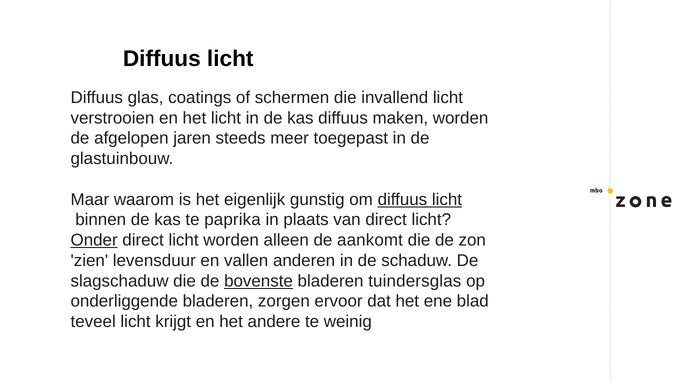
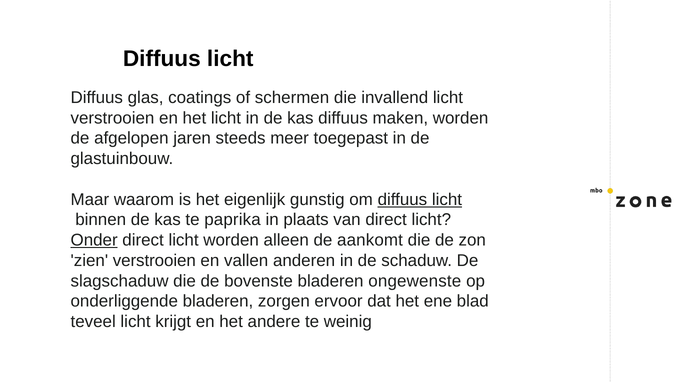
zien levensduur: levensduur -> verstrooien
bovenste underline: present -> none
tuindersglas: tuindersglas -> ongewenste
